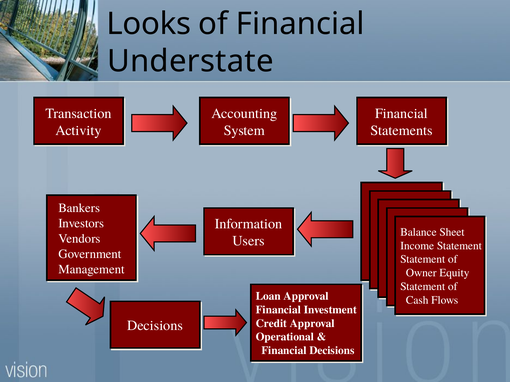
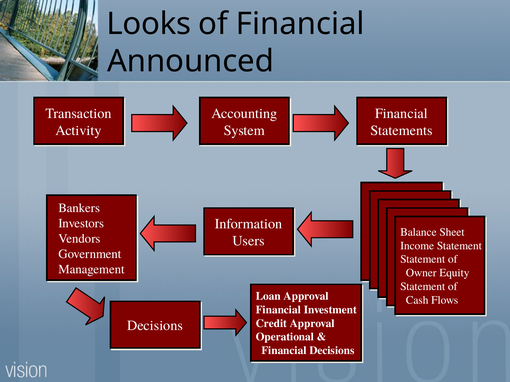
Understate: Understate -> Announced
